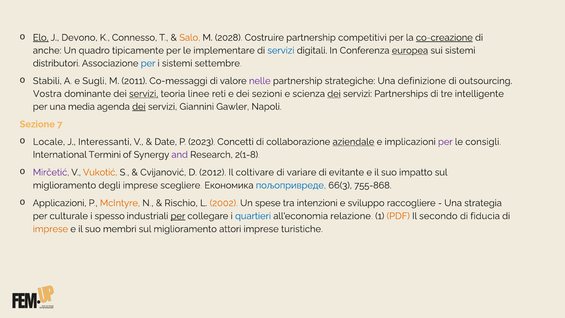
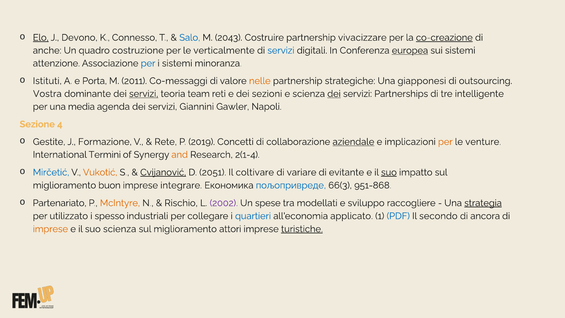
Salo colour: orange -> blue
2028: 2028 -> 2043
competitivi: competitivi -> vivacizzare
tipicamente: tipicamente -> costruzione
implementare: implementare -> verticalmente
distributori: distributori -> attenzione
settembre: settembre -> minoranza
Stabili: Stabili -> Istituti
Sugli: Sugli -> Porta
nelle colour: purple -> orange
definizione: definizione -> giapponesi
linee: linee -> team
dei at (139, 107) underline: present -> none
7: 7 -> 4
Locale: Locale -> Gestite
Interessanti: Interessanti -> Formazione
Date: Date -> Rete
2023: 2023 -> 2019
per at (445, 142) colour: purple -> orange
consigli: consigli -> venture
and colour: purple -> orange
2(1-8: 2(1-8 -> 2(1-4
Mirčetić colour: purple -> blue
Cvijanović underline: none -> present
2012: 2012 -> 2051
suo at (389, 172) underline: none -> present
degli: degli -> buon
scegliere: scegliere -> integrare
755-868: 755-868 -> 951-868
Applicazioni: Applicazioni -> Partenariato
2002 colour: orange -> purple
intenzioni: intenzioni -> modellati
strategia underline: none -> present
culturale: culturale -> utilizzato
per at (178, 216) underline: present -> none
relazione: relazione -> applicato
PDF colour: orange -> blue
fiducia: fiducia -> ancora
suo membri: membri -> scienza
turistiche underline: none -> present
